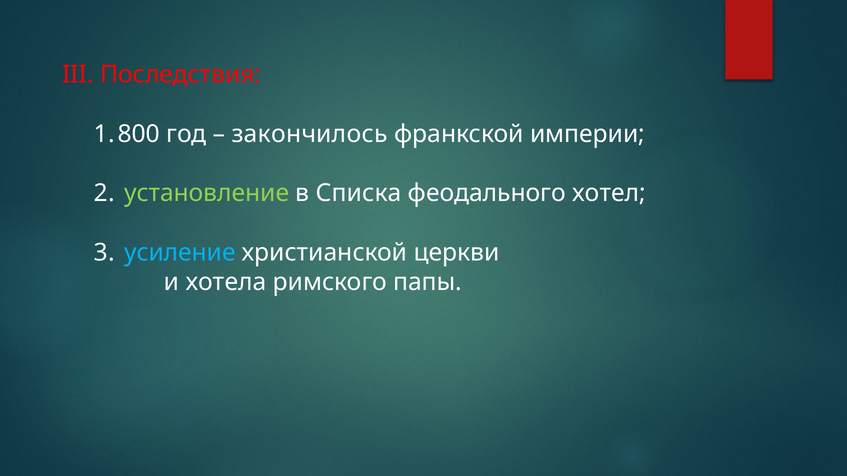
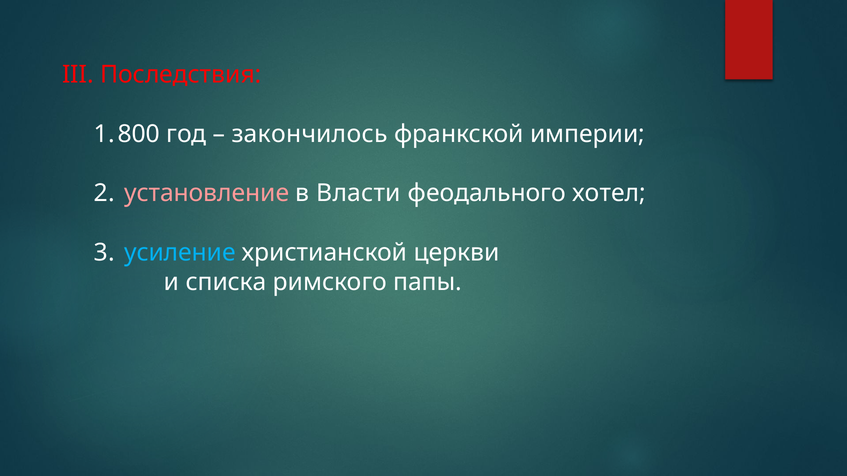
установление colour: light green -> pink
Списка: Списка -> Власти
хотела: хотела -> списка
